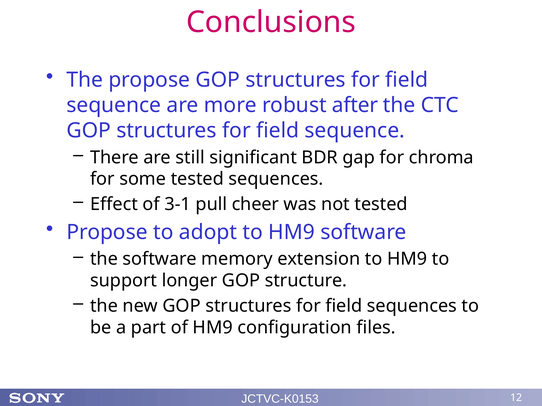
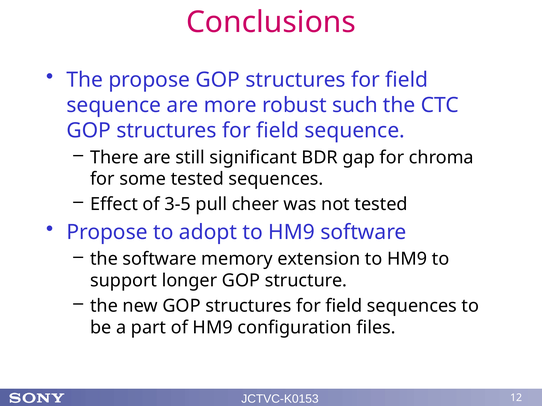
after: after -> such
3-1: 3-1 -> 3-5
